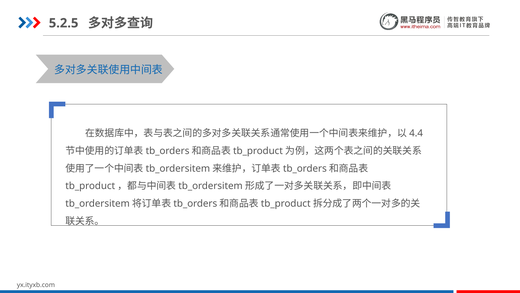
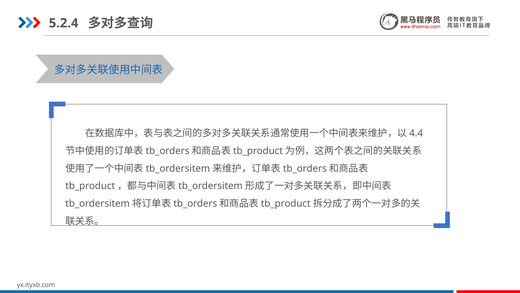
5.2.5: 5.2.5 -> 5.2.4
